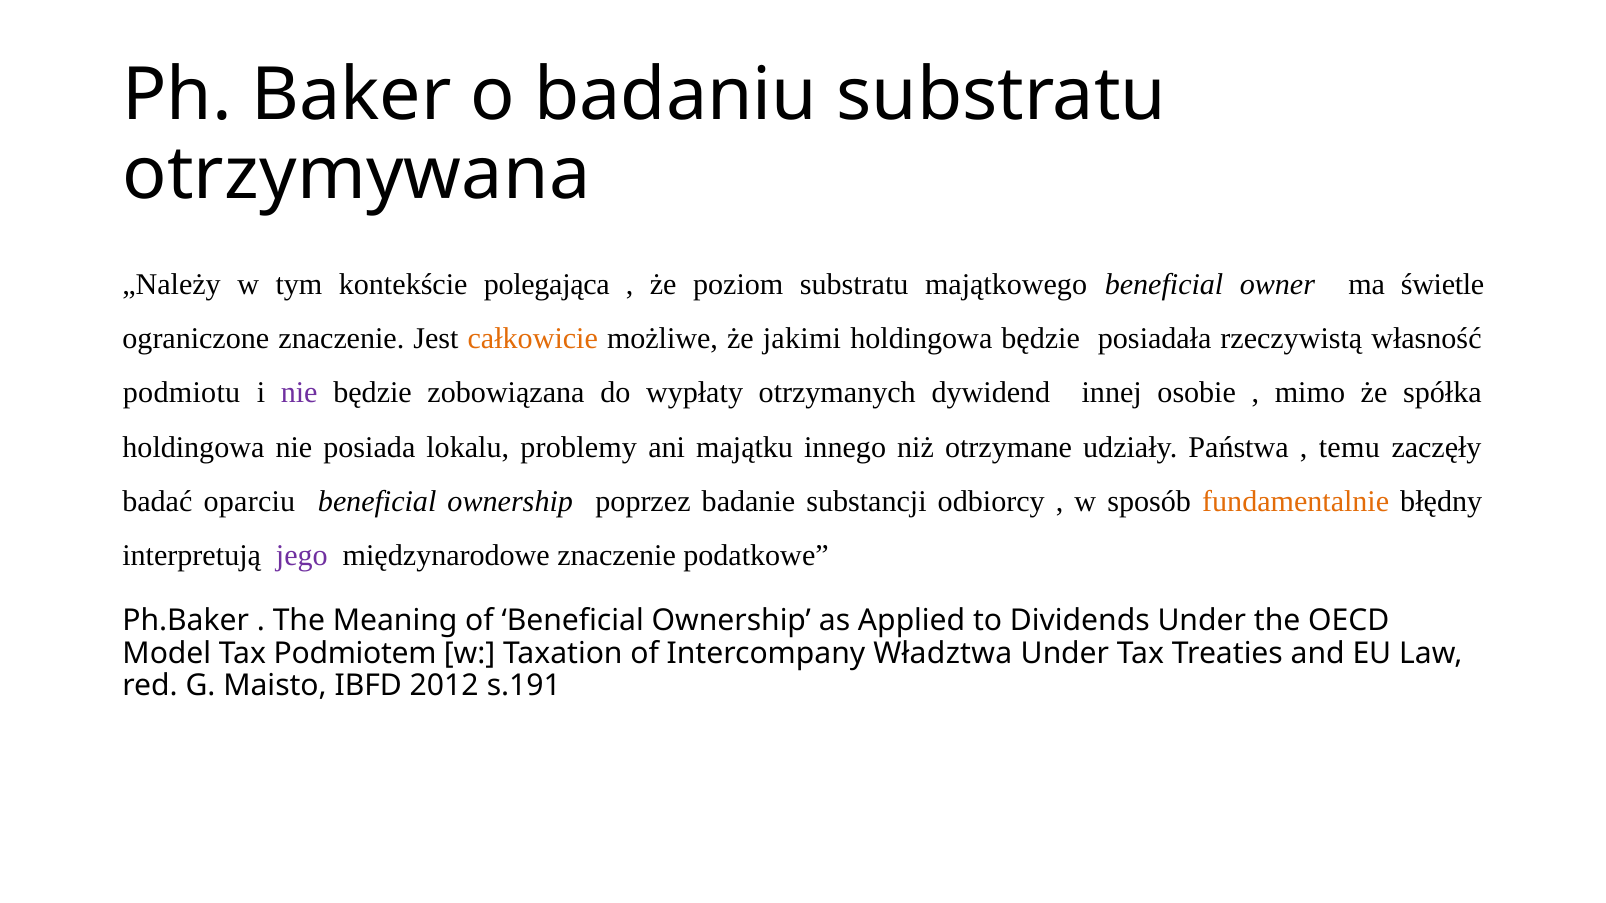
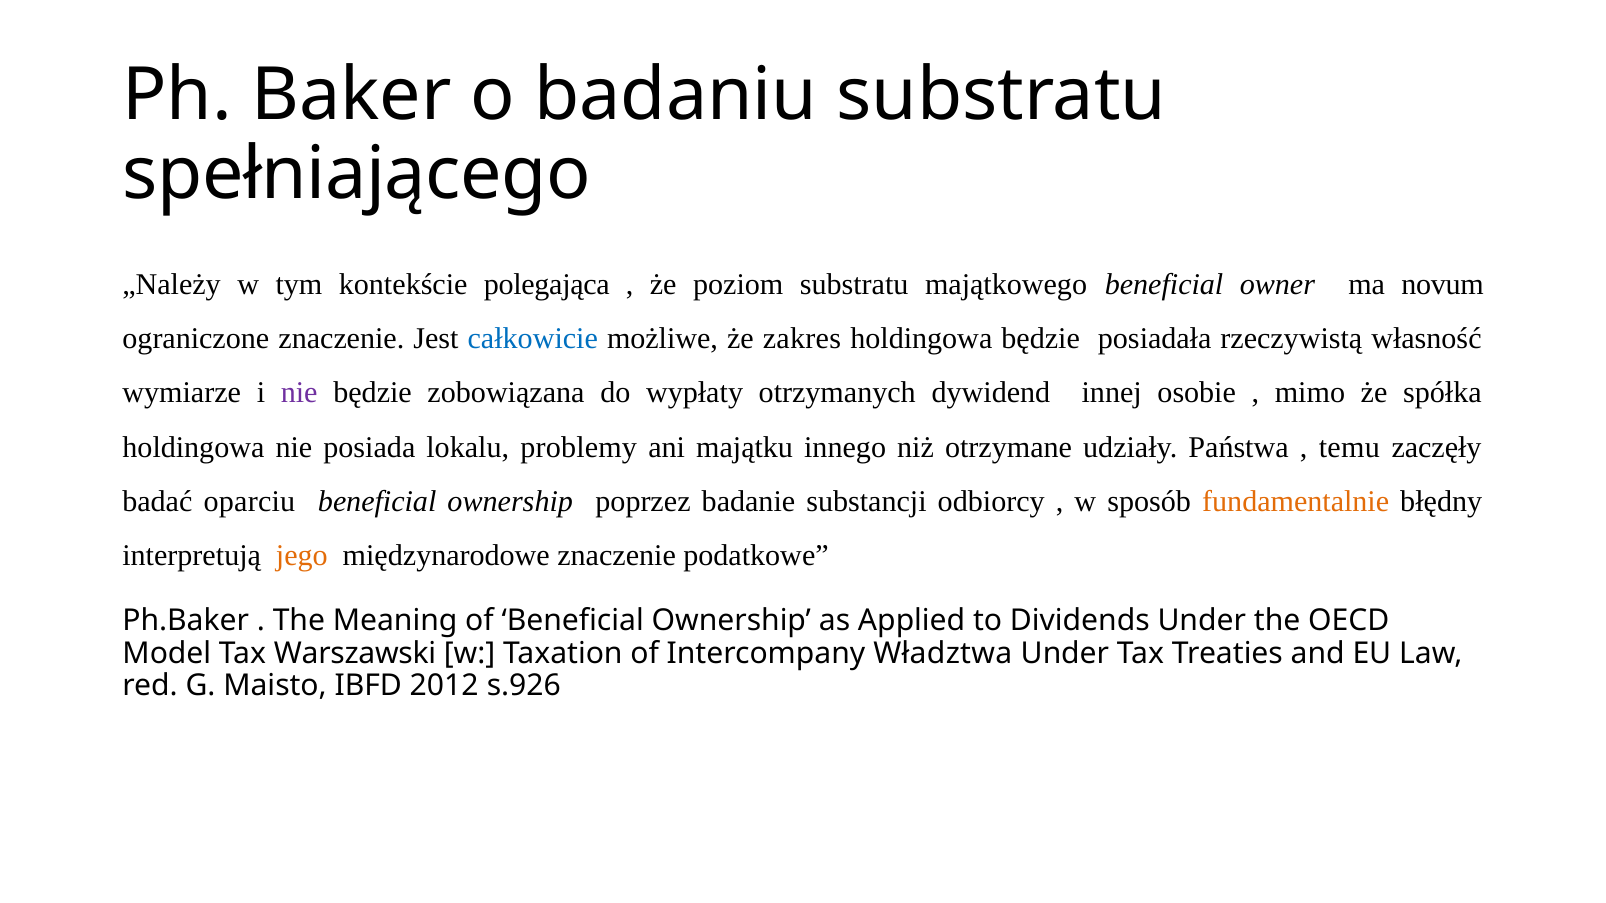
otrzymywana: otrzymywana -> spełniającego
świetle: świetle -> novum
całkowicie colour: orange -> blue
jakimi: jakimi -> zakres
podmiotu: podmiotu -> wymiarze
jego colour: purple -> orange
Podmiotem: Podmiotem -> Warszawski
s.191: s.191 -> s.926
